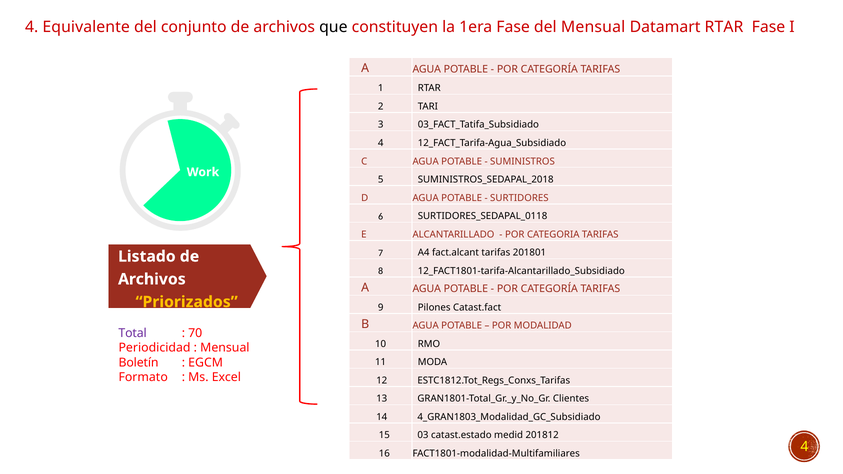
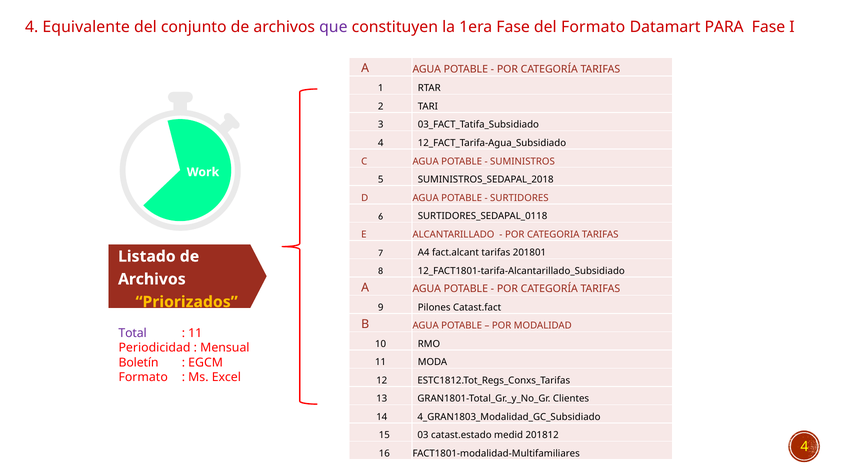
que colour: black -> purple
del Mensual: Mensual -> Formato
Datamart RTAR: RTAR -> PARA
70 at (195, 333): 70 -> 11
